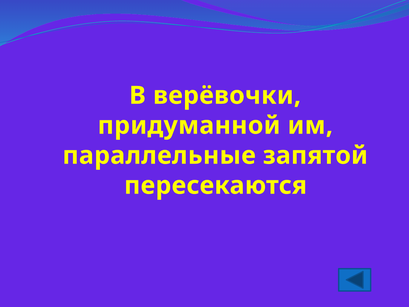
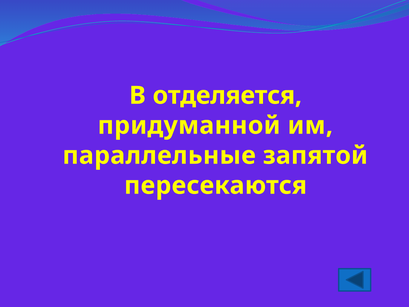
верёвочки: верёвочки -> отделяется
